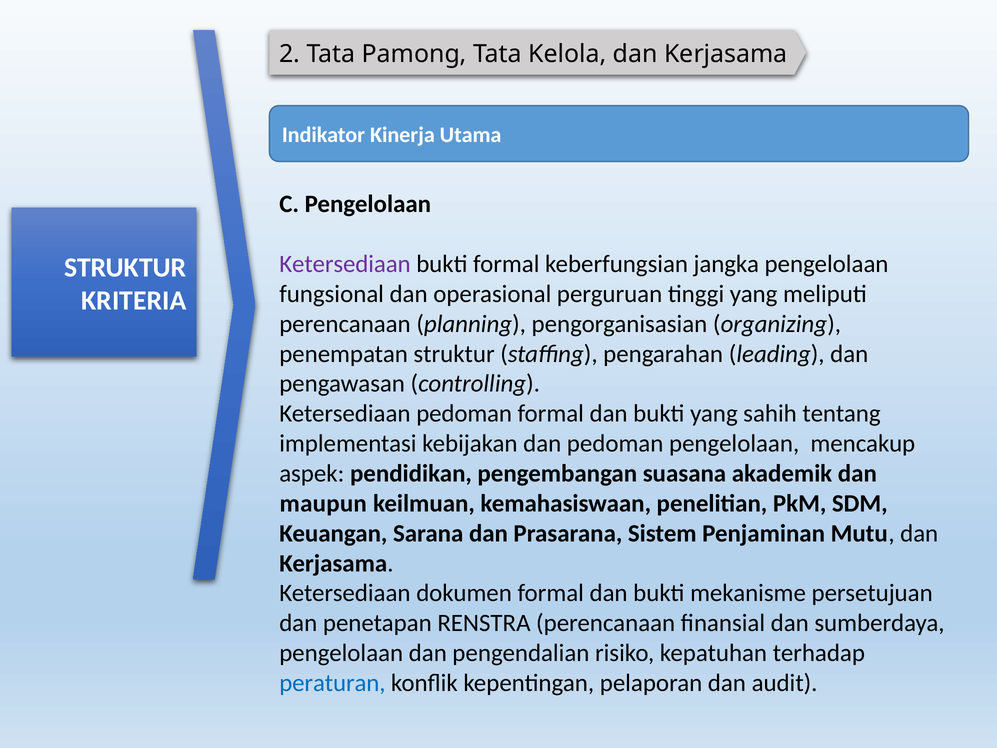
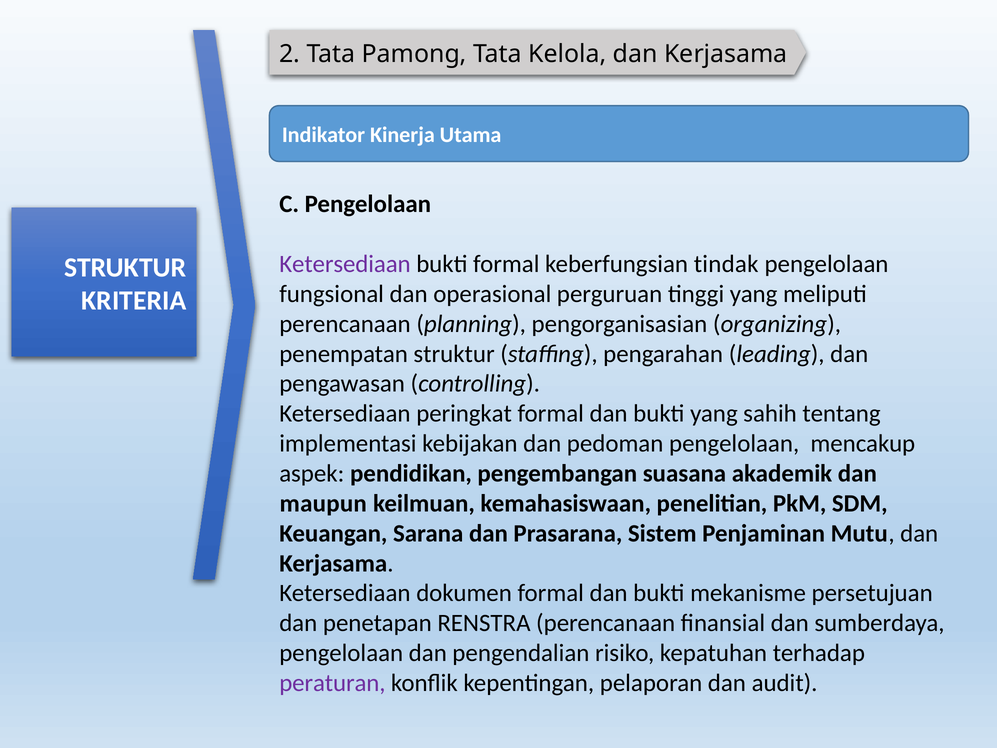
jangka: jangka -> tindak
Ketersediaan pedoman: pedoman -> peringkat
peraturan colour: blue -> purple
